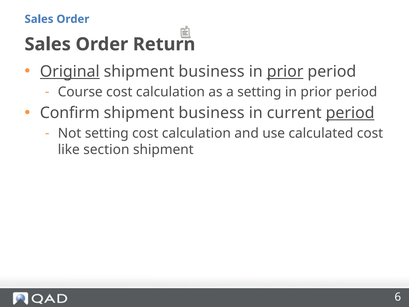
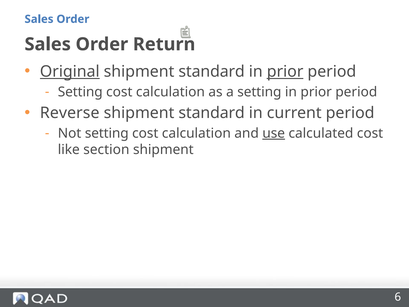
business at (212, 72): business -> standard
Course at (80, 92): Course -> Setting
Confirm: Confirm -> Reverse
business at (212, 113): business -> standard
period at (350, 113) underline: present -> none
use underline: none -> present
